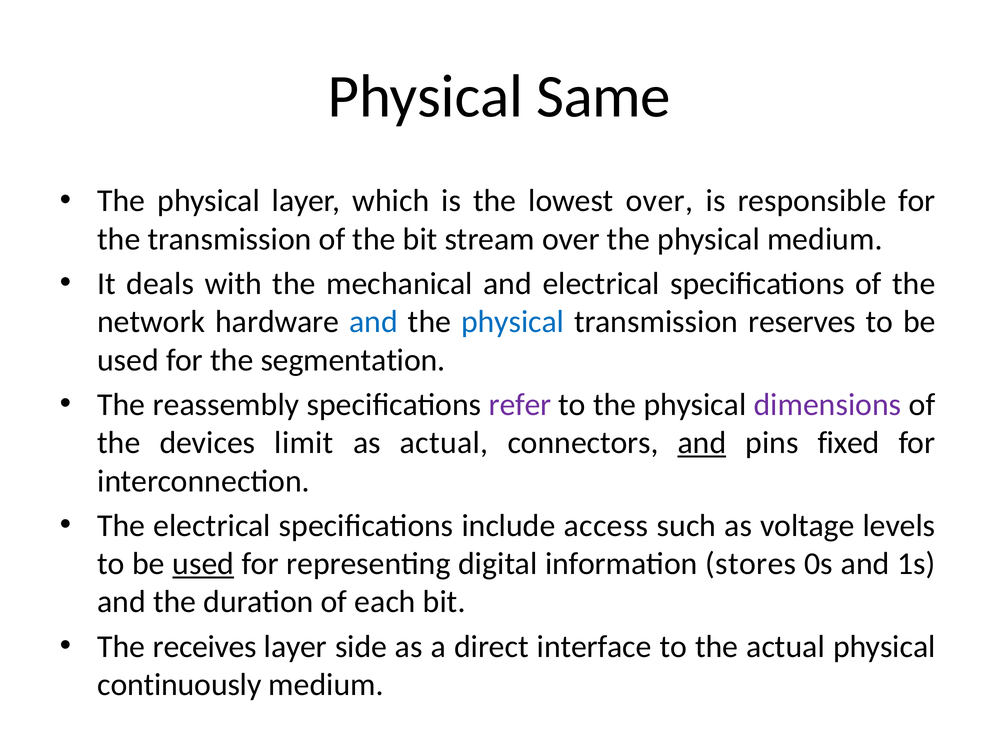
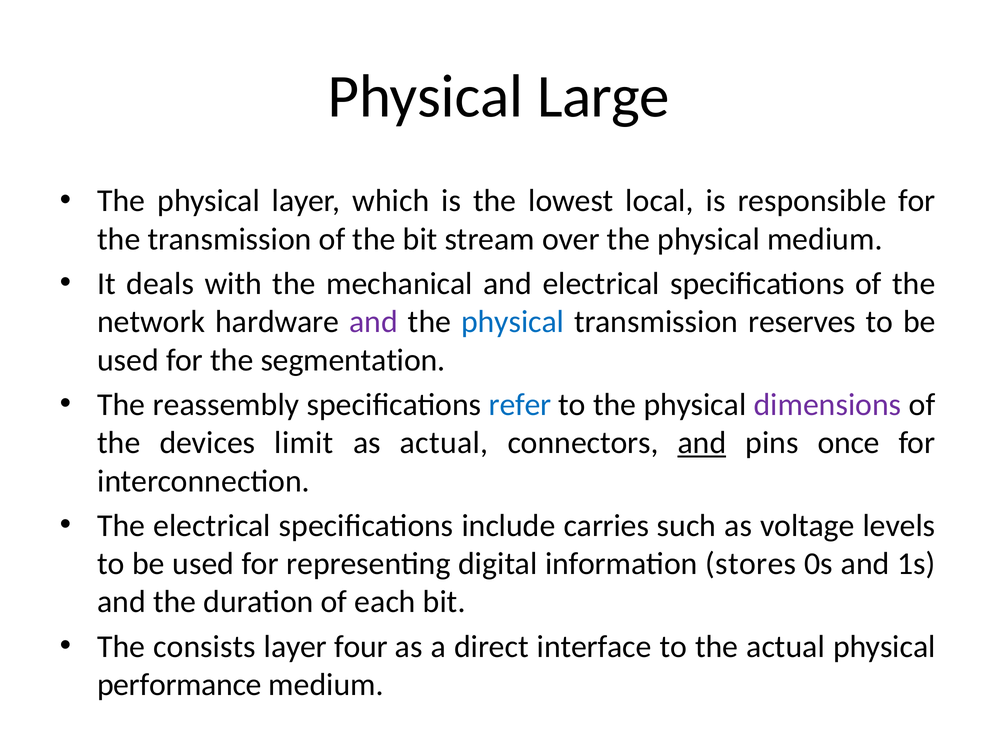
Same: Same -> Large
lowest over: over -> local
and at (373, 322) colour: blue -> purple
refer colour: purple -> blue
fixed: fixed -> once
access: access -> carries
used at (203, 564) underline: present -> none
receives: receives -> consists
side: side -> four
continuously: continuously -> performance
